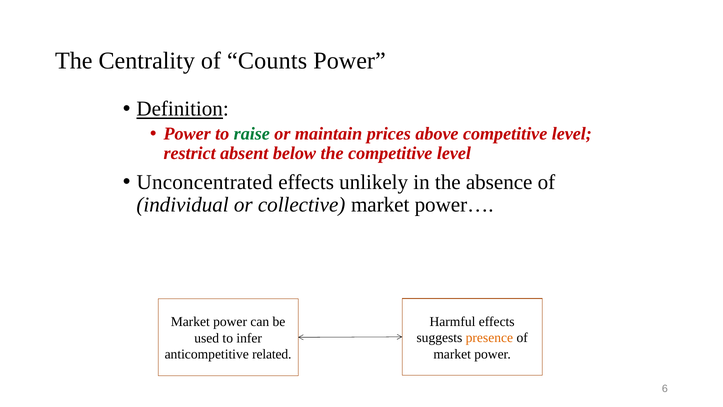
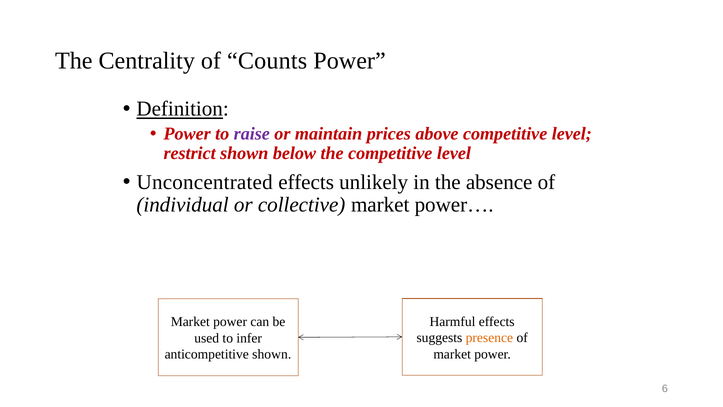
raise colour: green -> purple
restrict absent: absent -> shown
anticompetitive related: related -> shown
